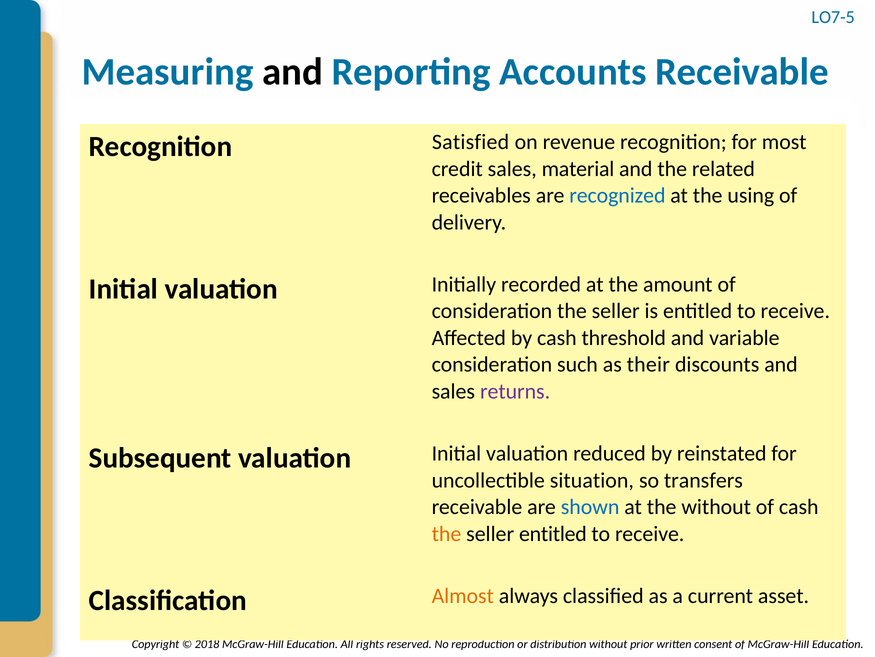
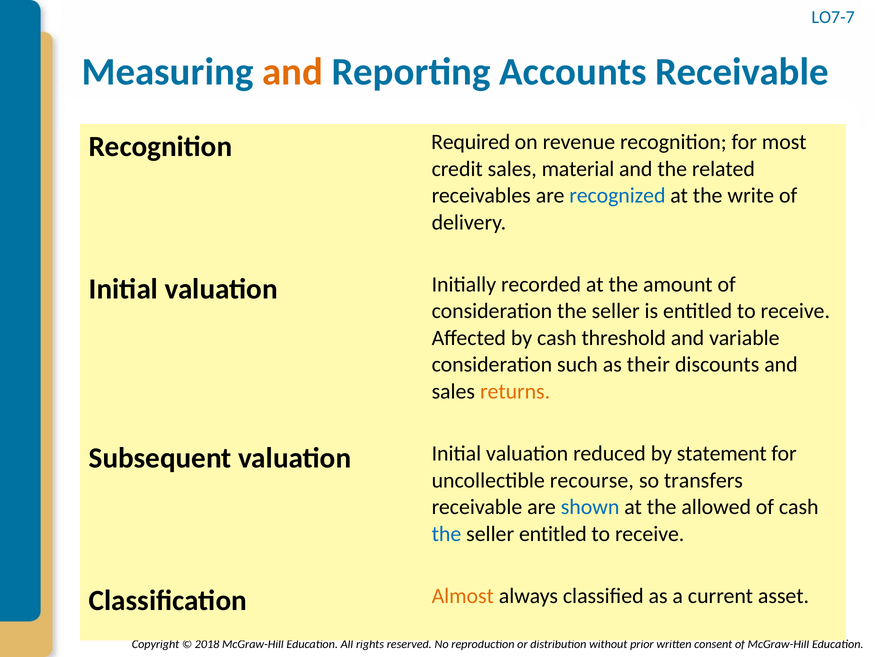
LO7-5: LO7-5 -> LO7-7
and at (293, 72) colour: black -> orange
Satisfied: Satisfied -> Required
using: using -> write
returns colour: purple -> orange
reinstated: reinstated -> statement
situation: situation -> recourse
the without: without -> allowed
the at (446, 533) colour: orange -> blue
